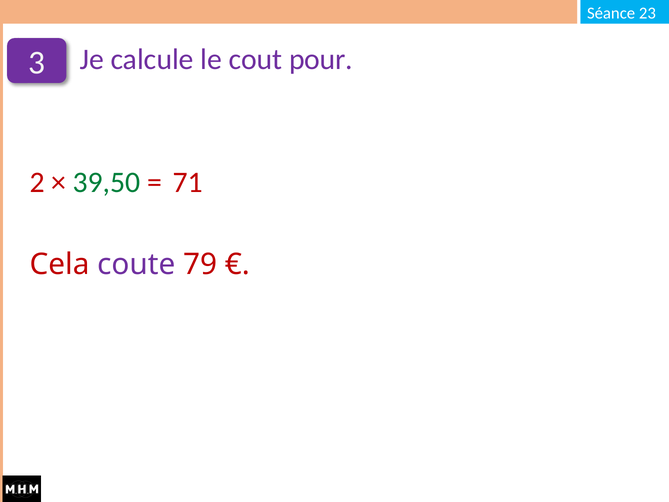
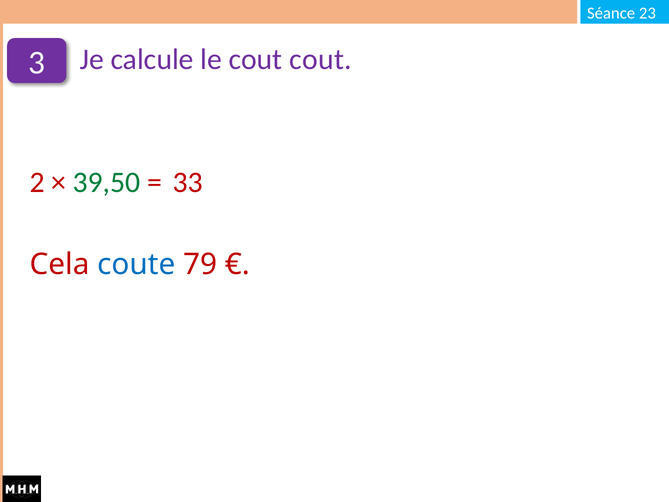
cout pour: pour -> cout
71: 71 -> 33
coute colour: purple -> blue
